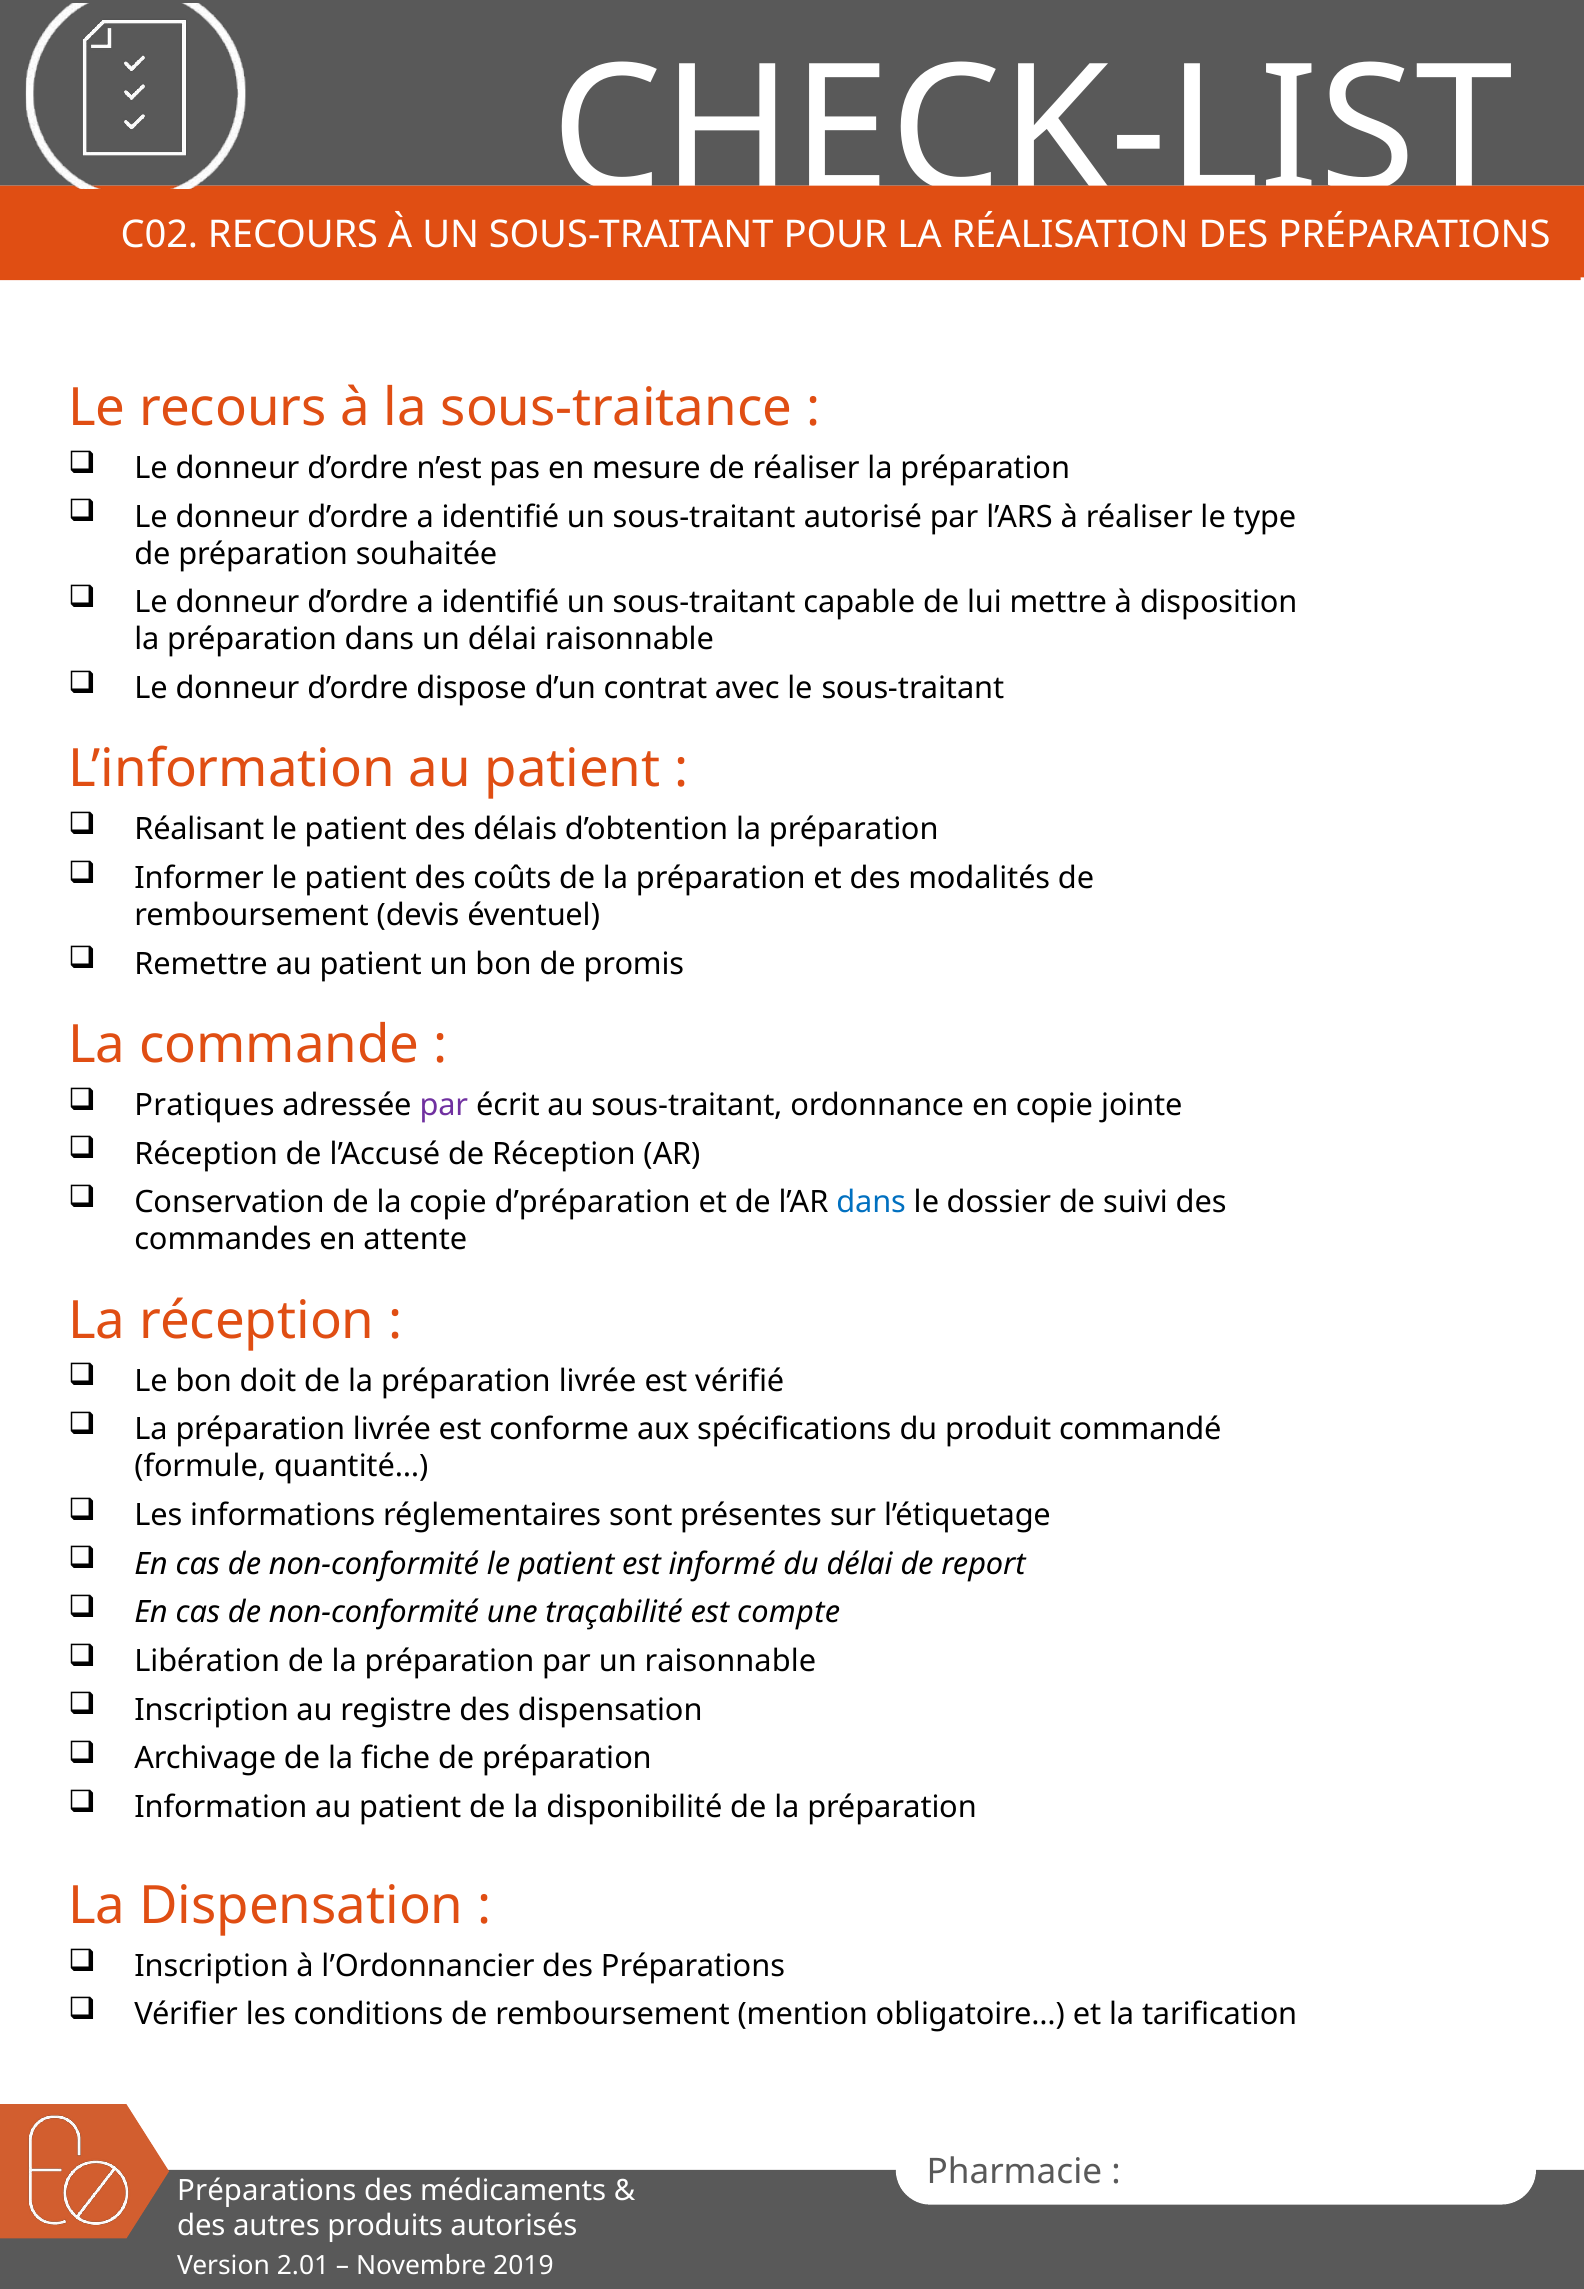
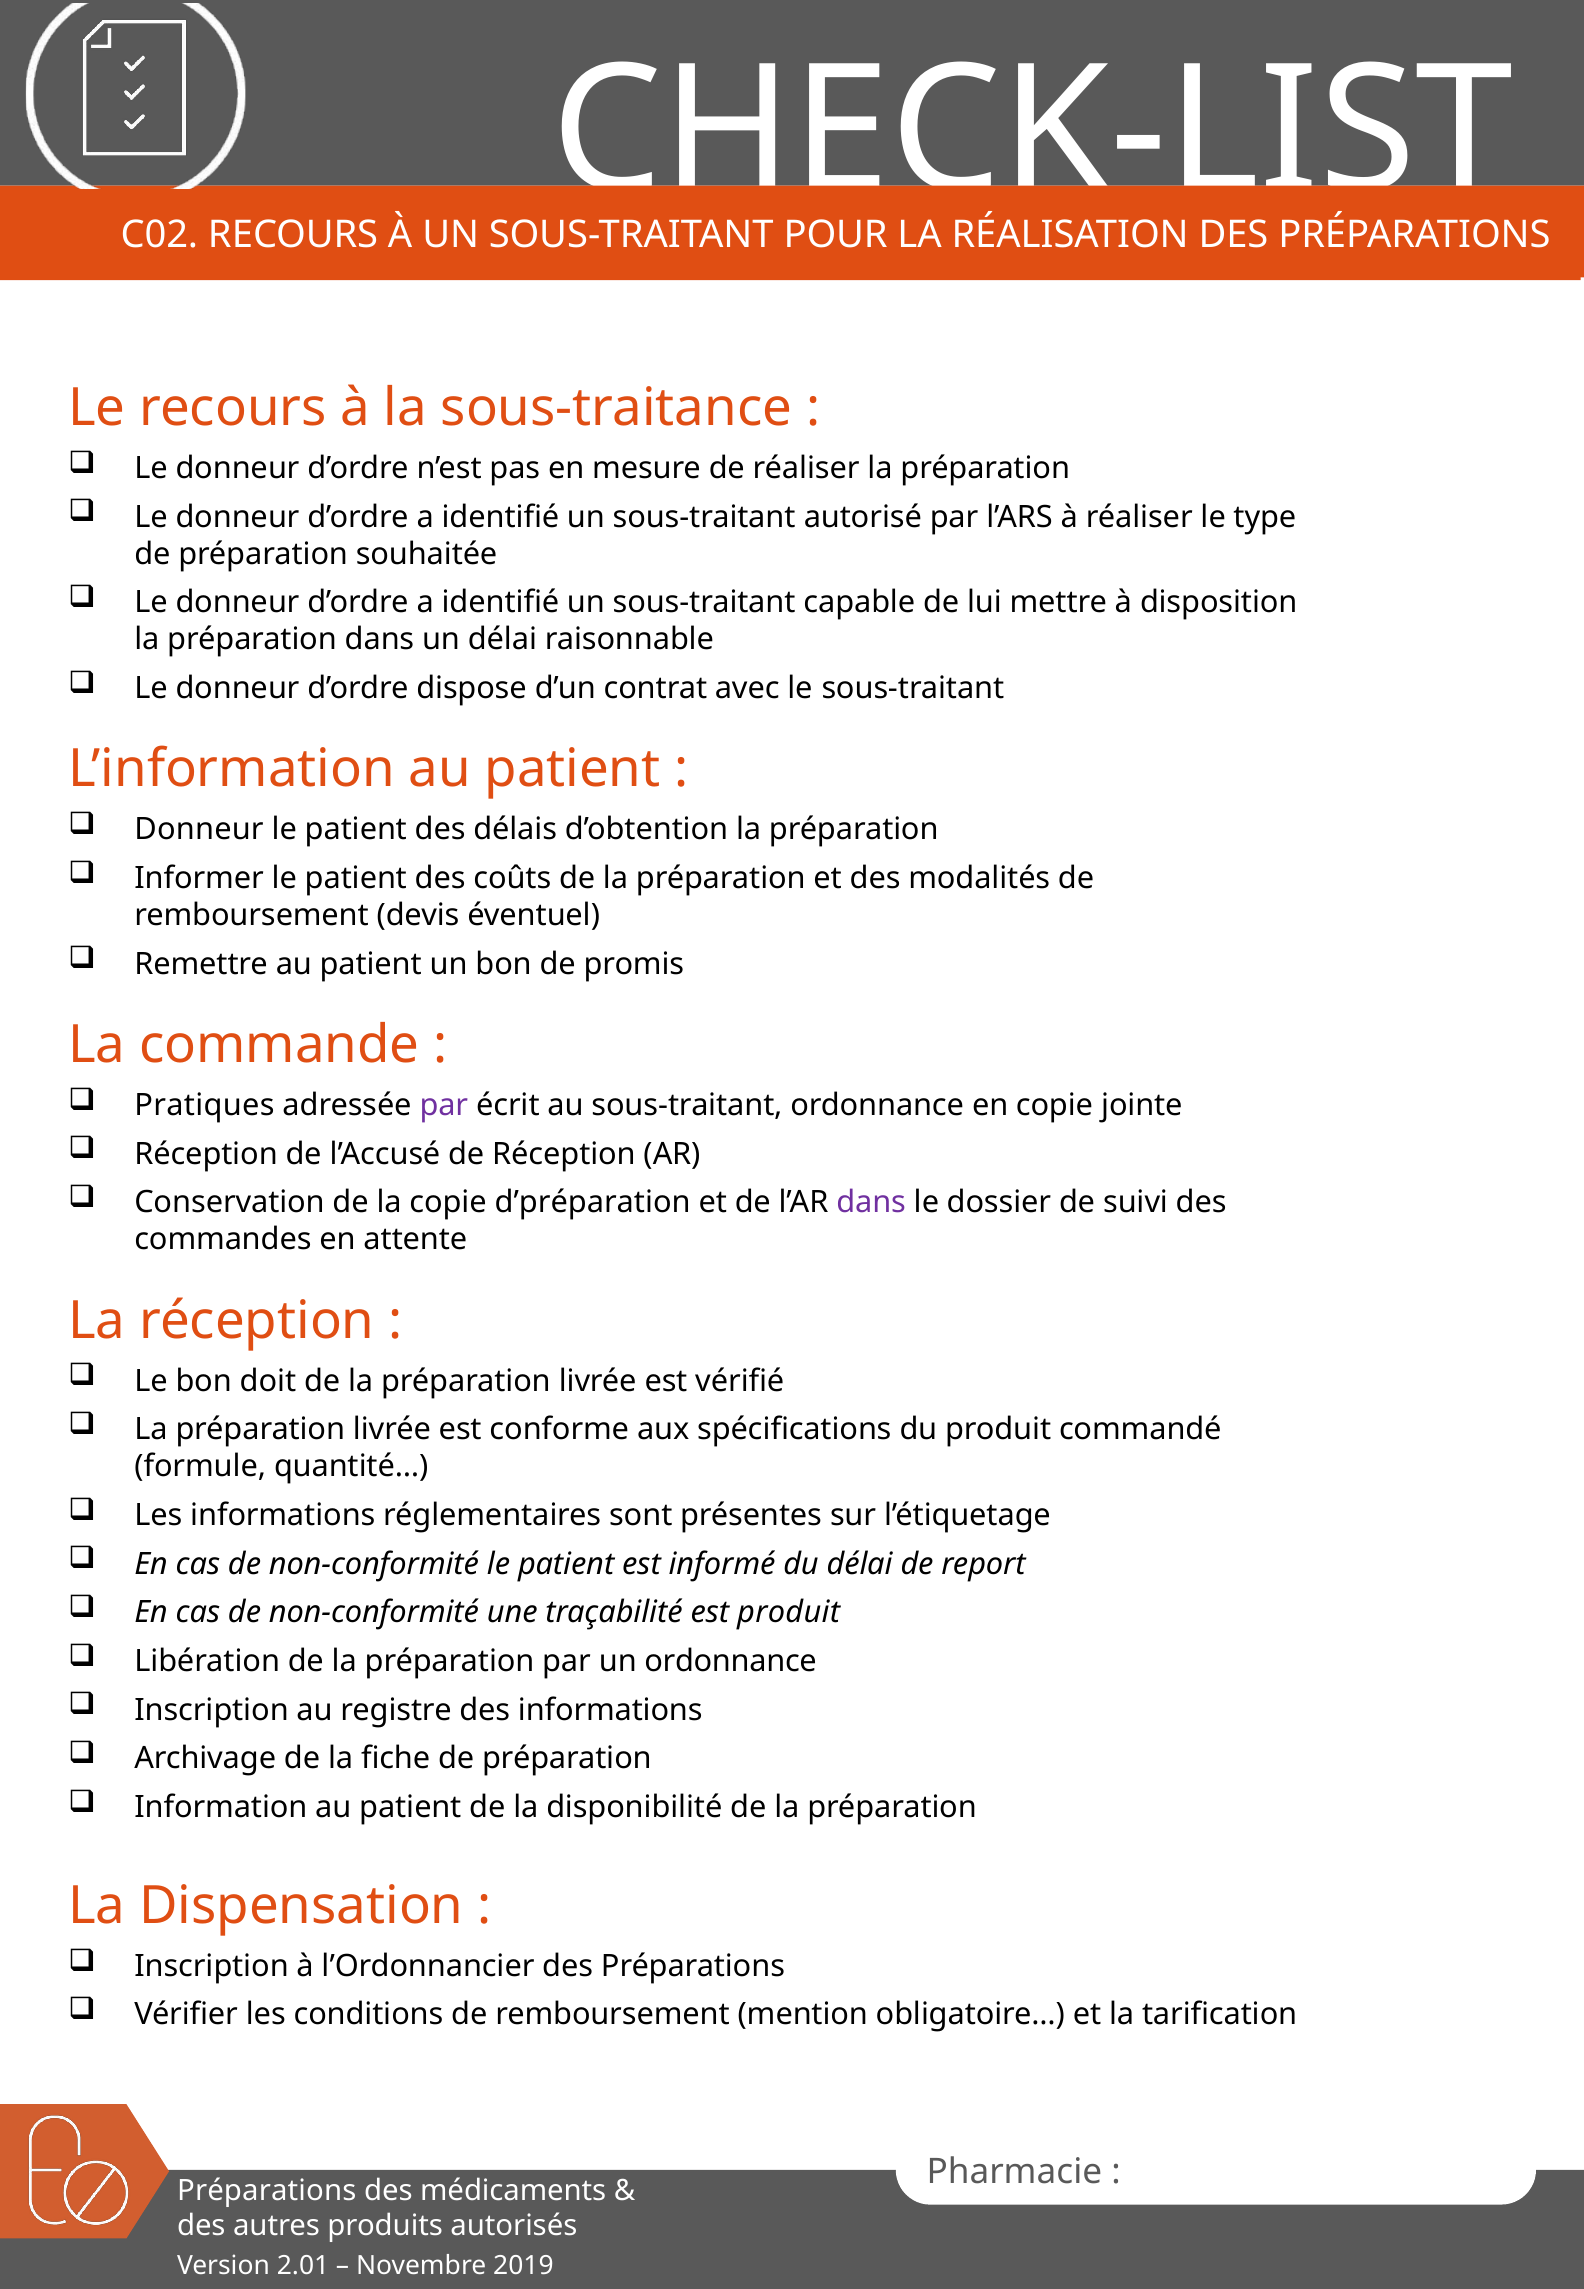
Réalisant at (199, 829): Réalisant -> Donneur
dans at (871, 1202) colour: blue -> purple
est compte: compte -> produit
un raisonnable: raisonnable -> ordonnance
des dispensation: dispensation -> informations
